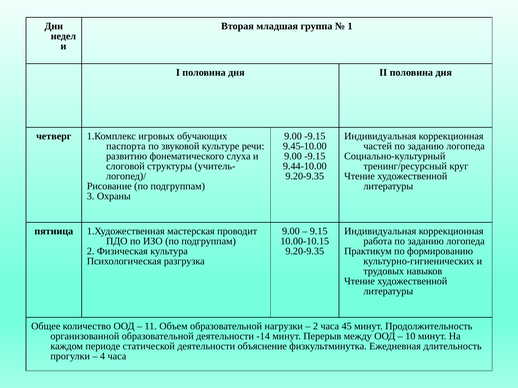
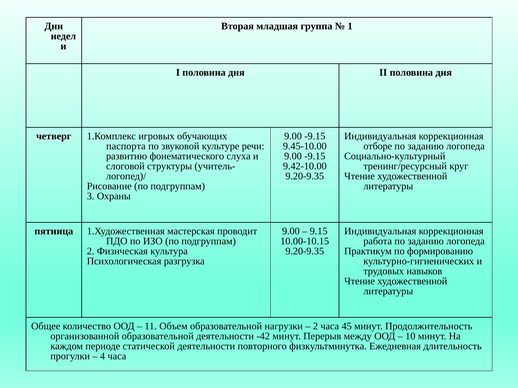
частей: частей -> отборе
9.44-10.00: 9.44-10.00 -> 9.42-10.00
-14: -14 -> -42
объяснение: объяснение -> повторного
